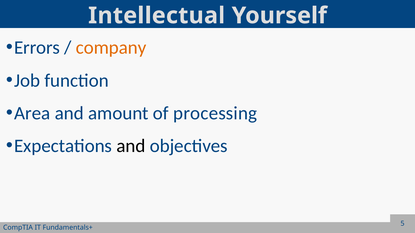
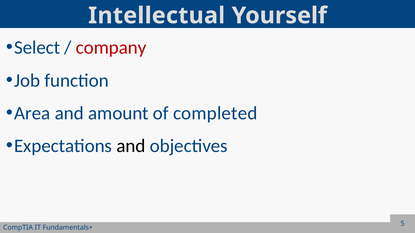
Errors: Errors -> Select
company colour: orange -> red
processing: processing -> completed
